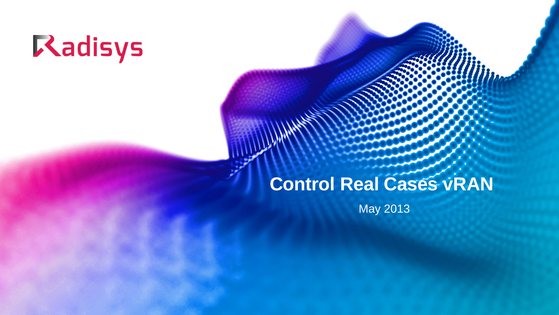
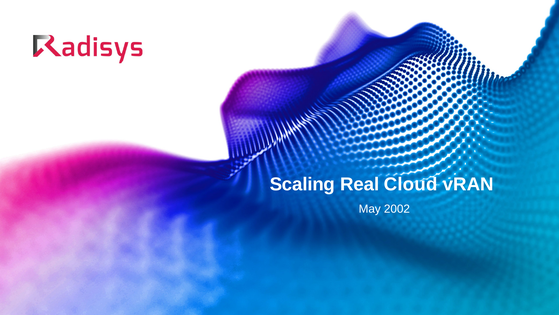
Control: Control -> Scaling
Cases: Cases -> Cloud
2013: 2013 -> 2002
